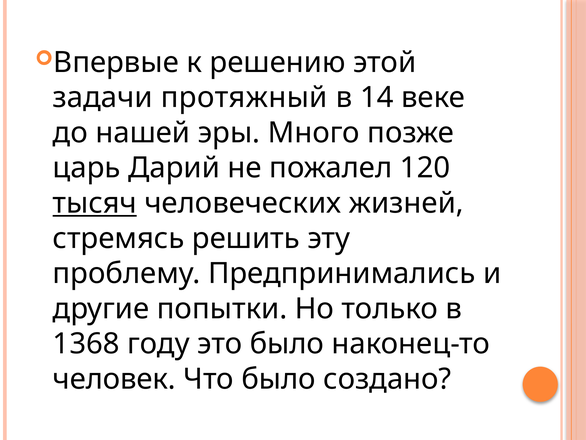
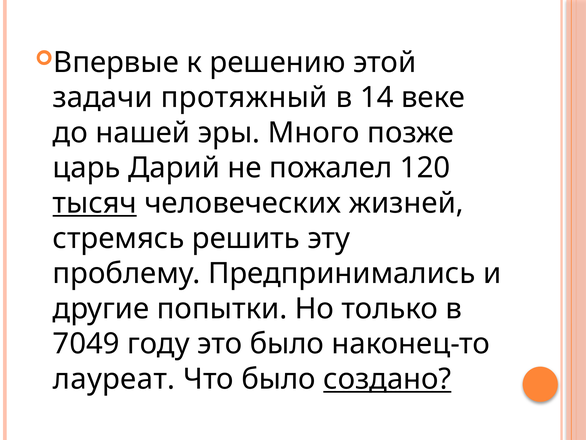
1368: 1368 -> 7049
человек: человек -> лауреат
создано underline: none -> present
